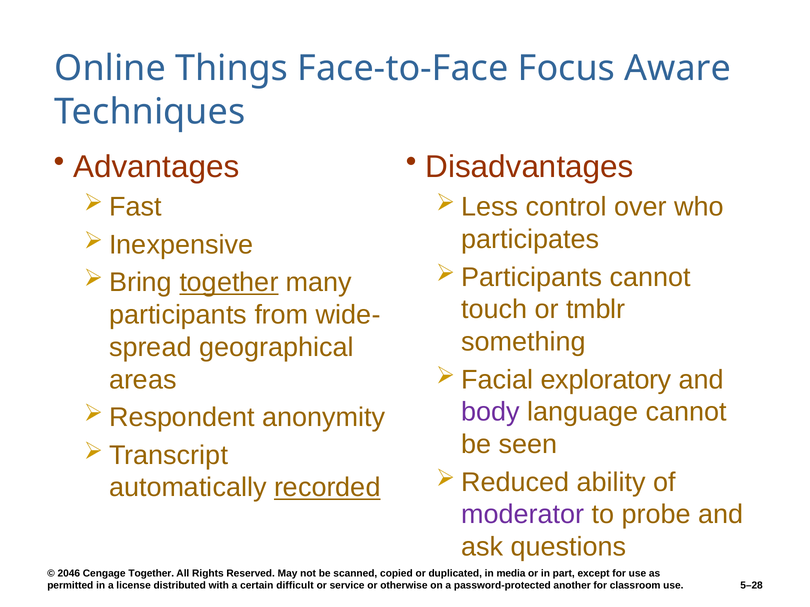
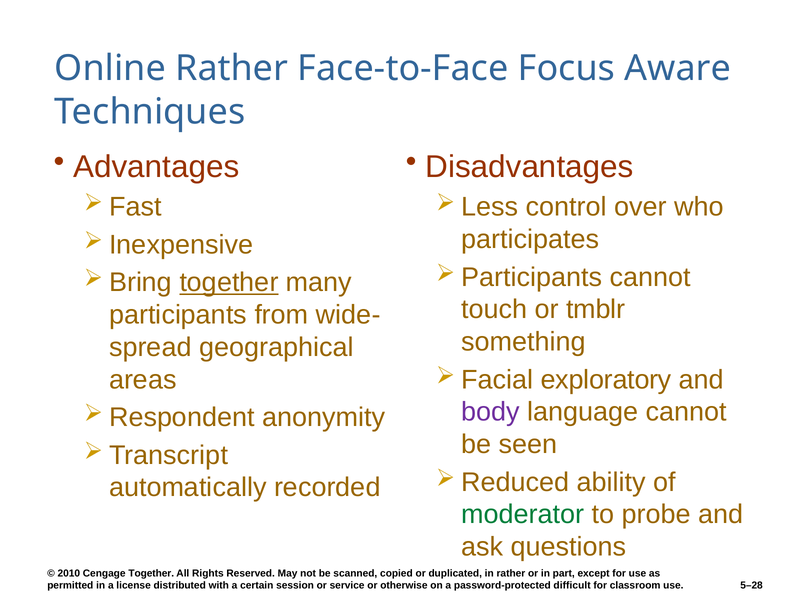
Online Things: Things -> Rather
recorded underline: present -> none
moderator colour: purple -> green
2046: 2046 -> 2010
in media: media -> rather
difficult: difficult -> session
another: another -> difficult
